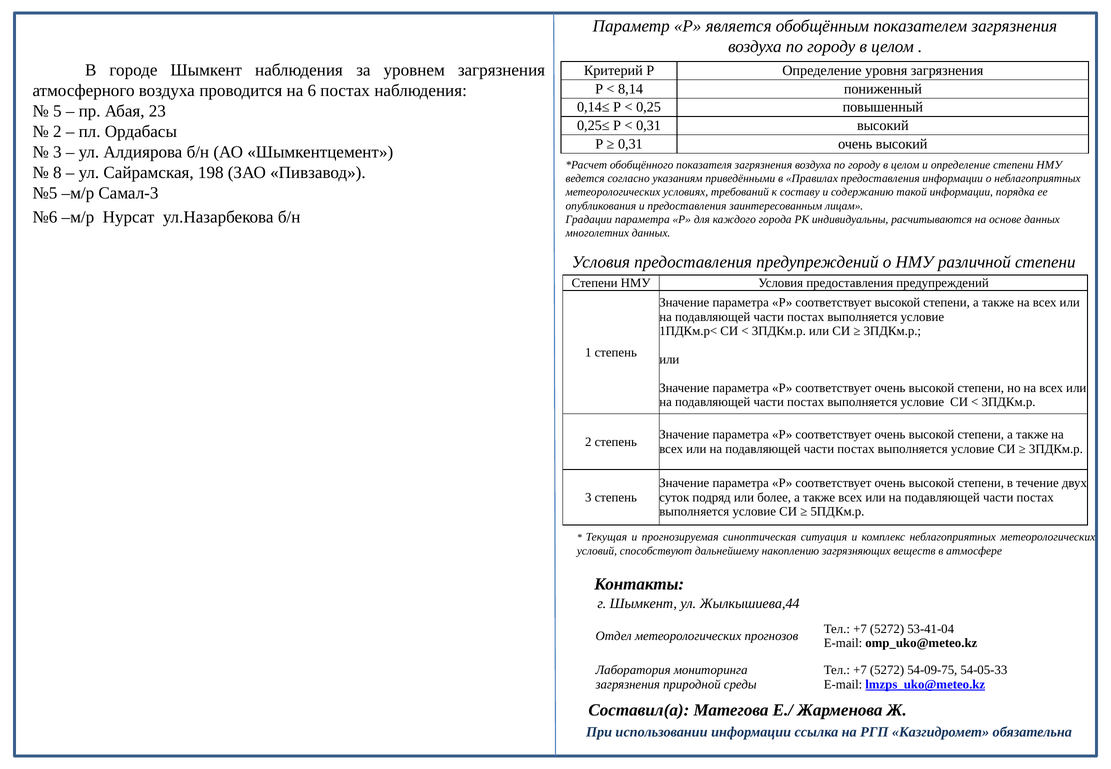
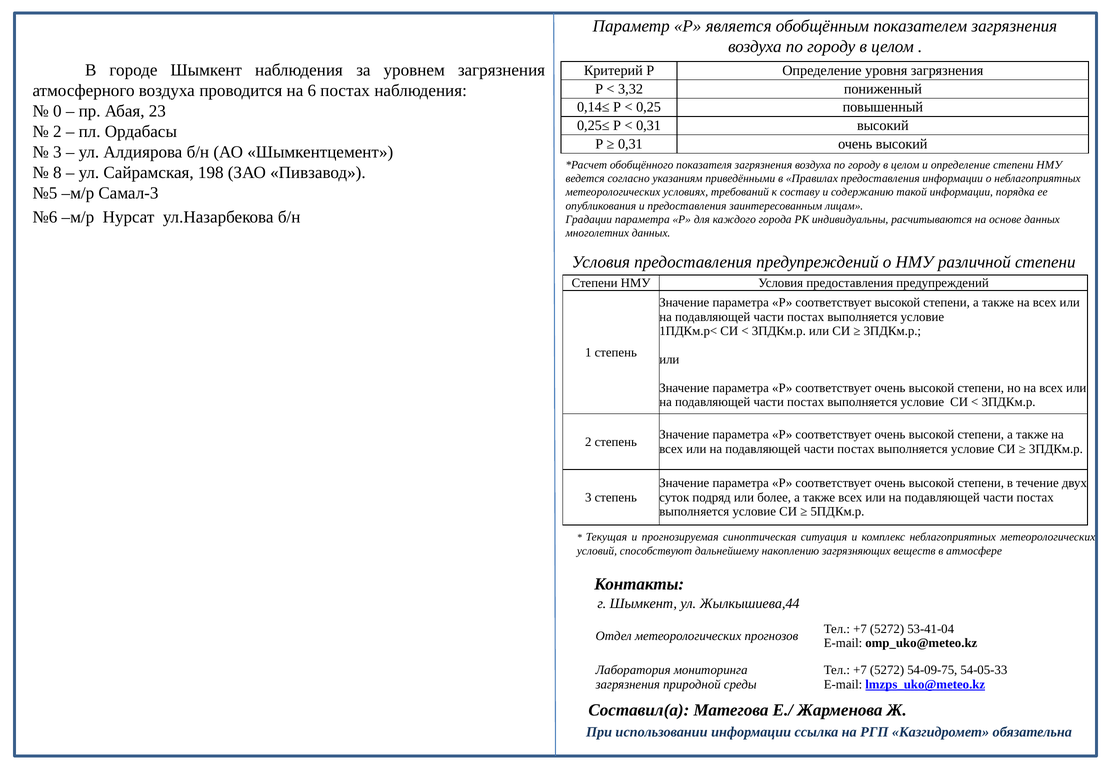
8,14: 8,14 -> 3,32
5: 5 -> 0
